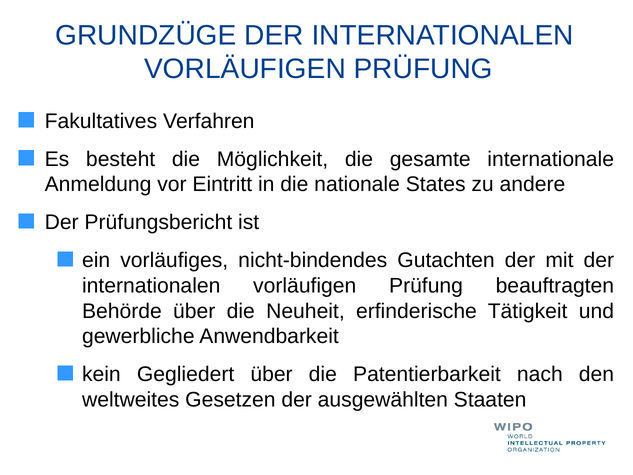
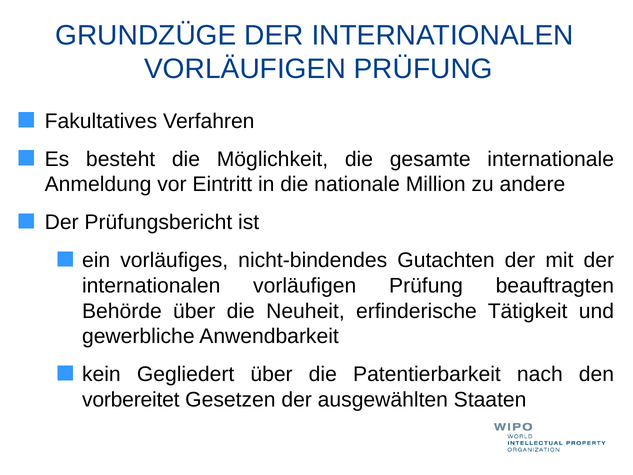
States: States -> Million
weltweites: weltweites -> vorbereitet
